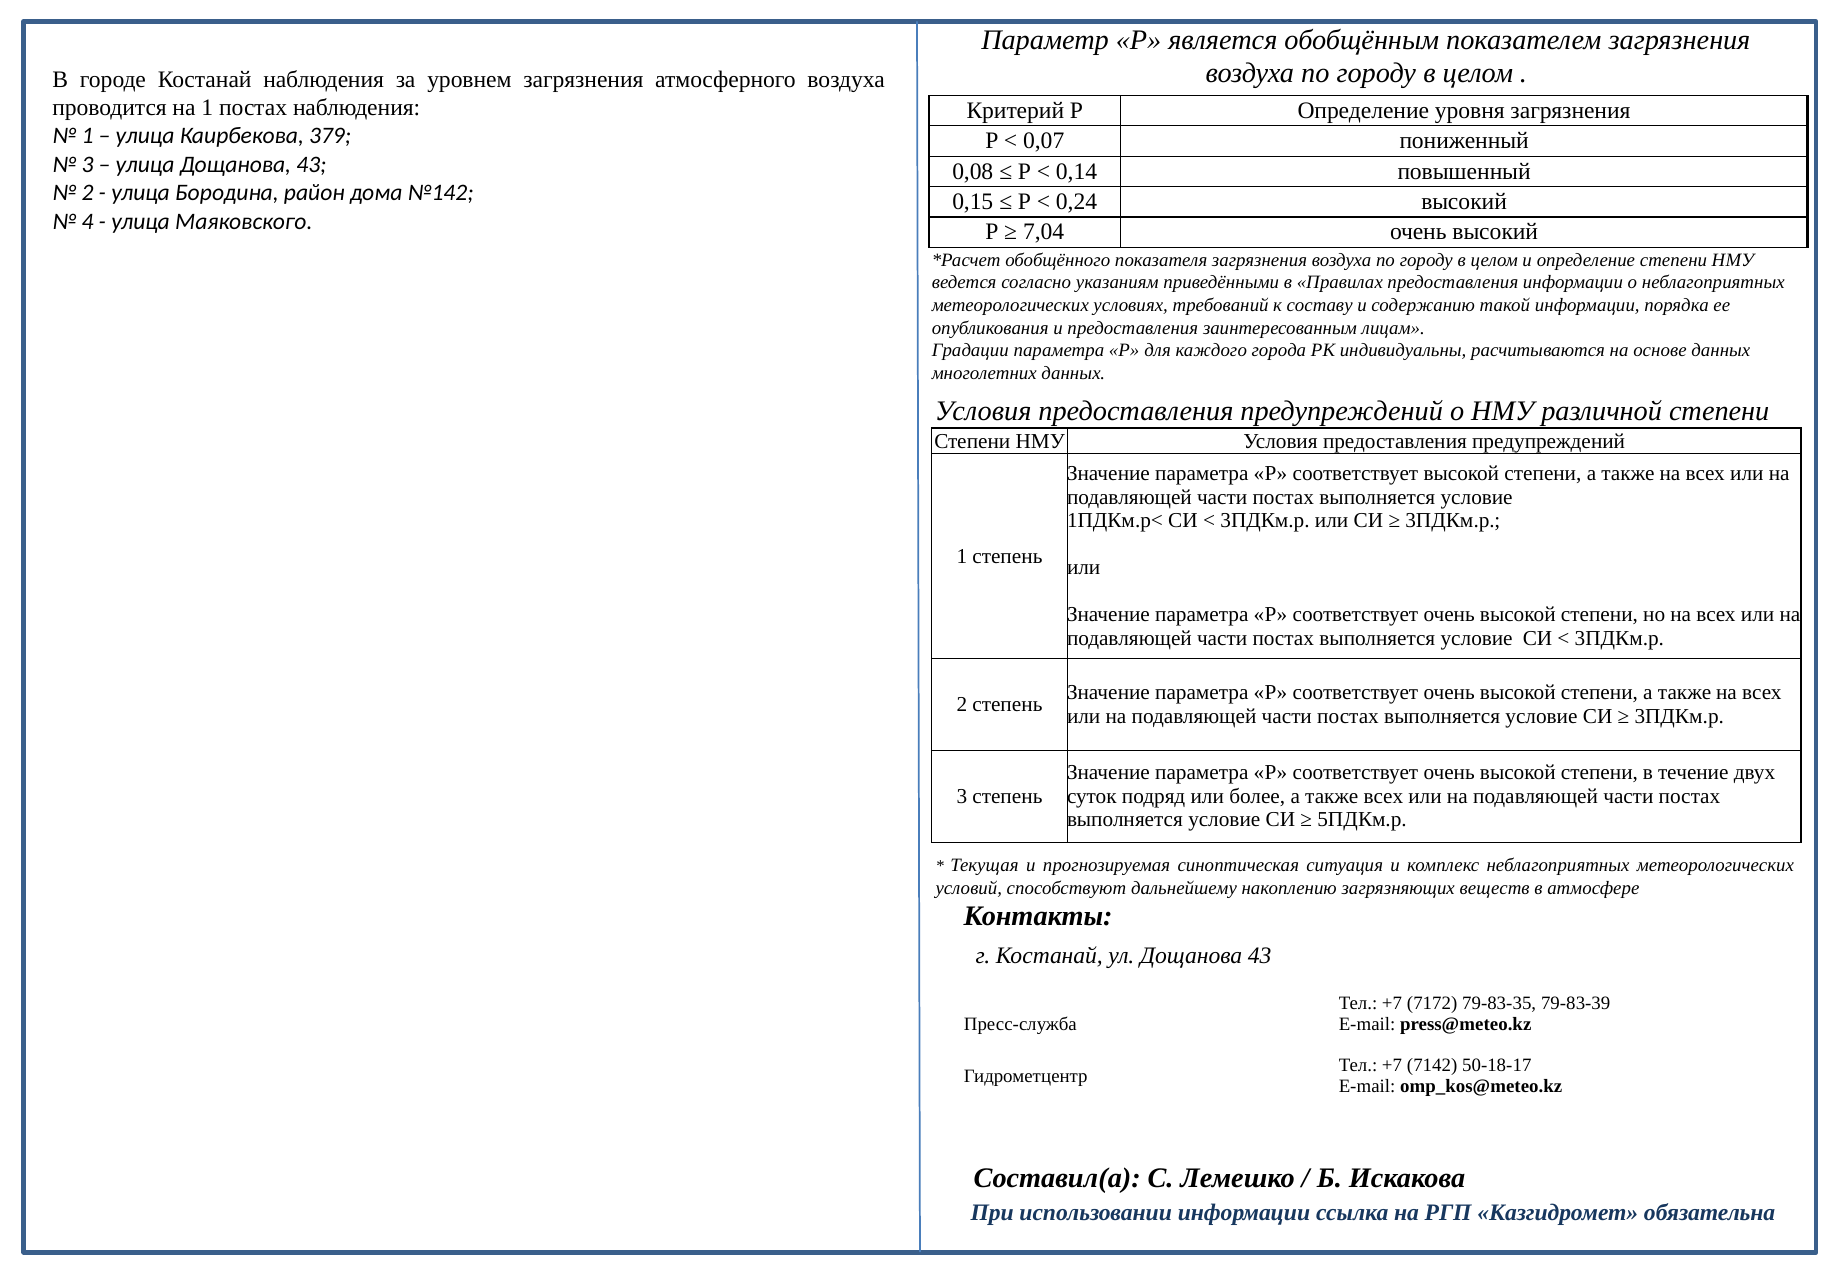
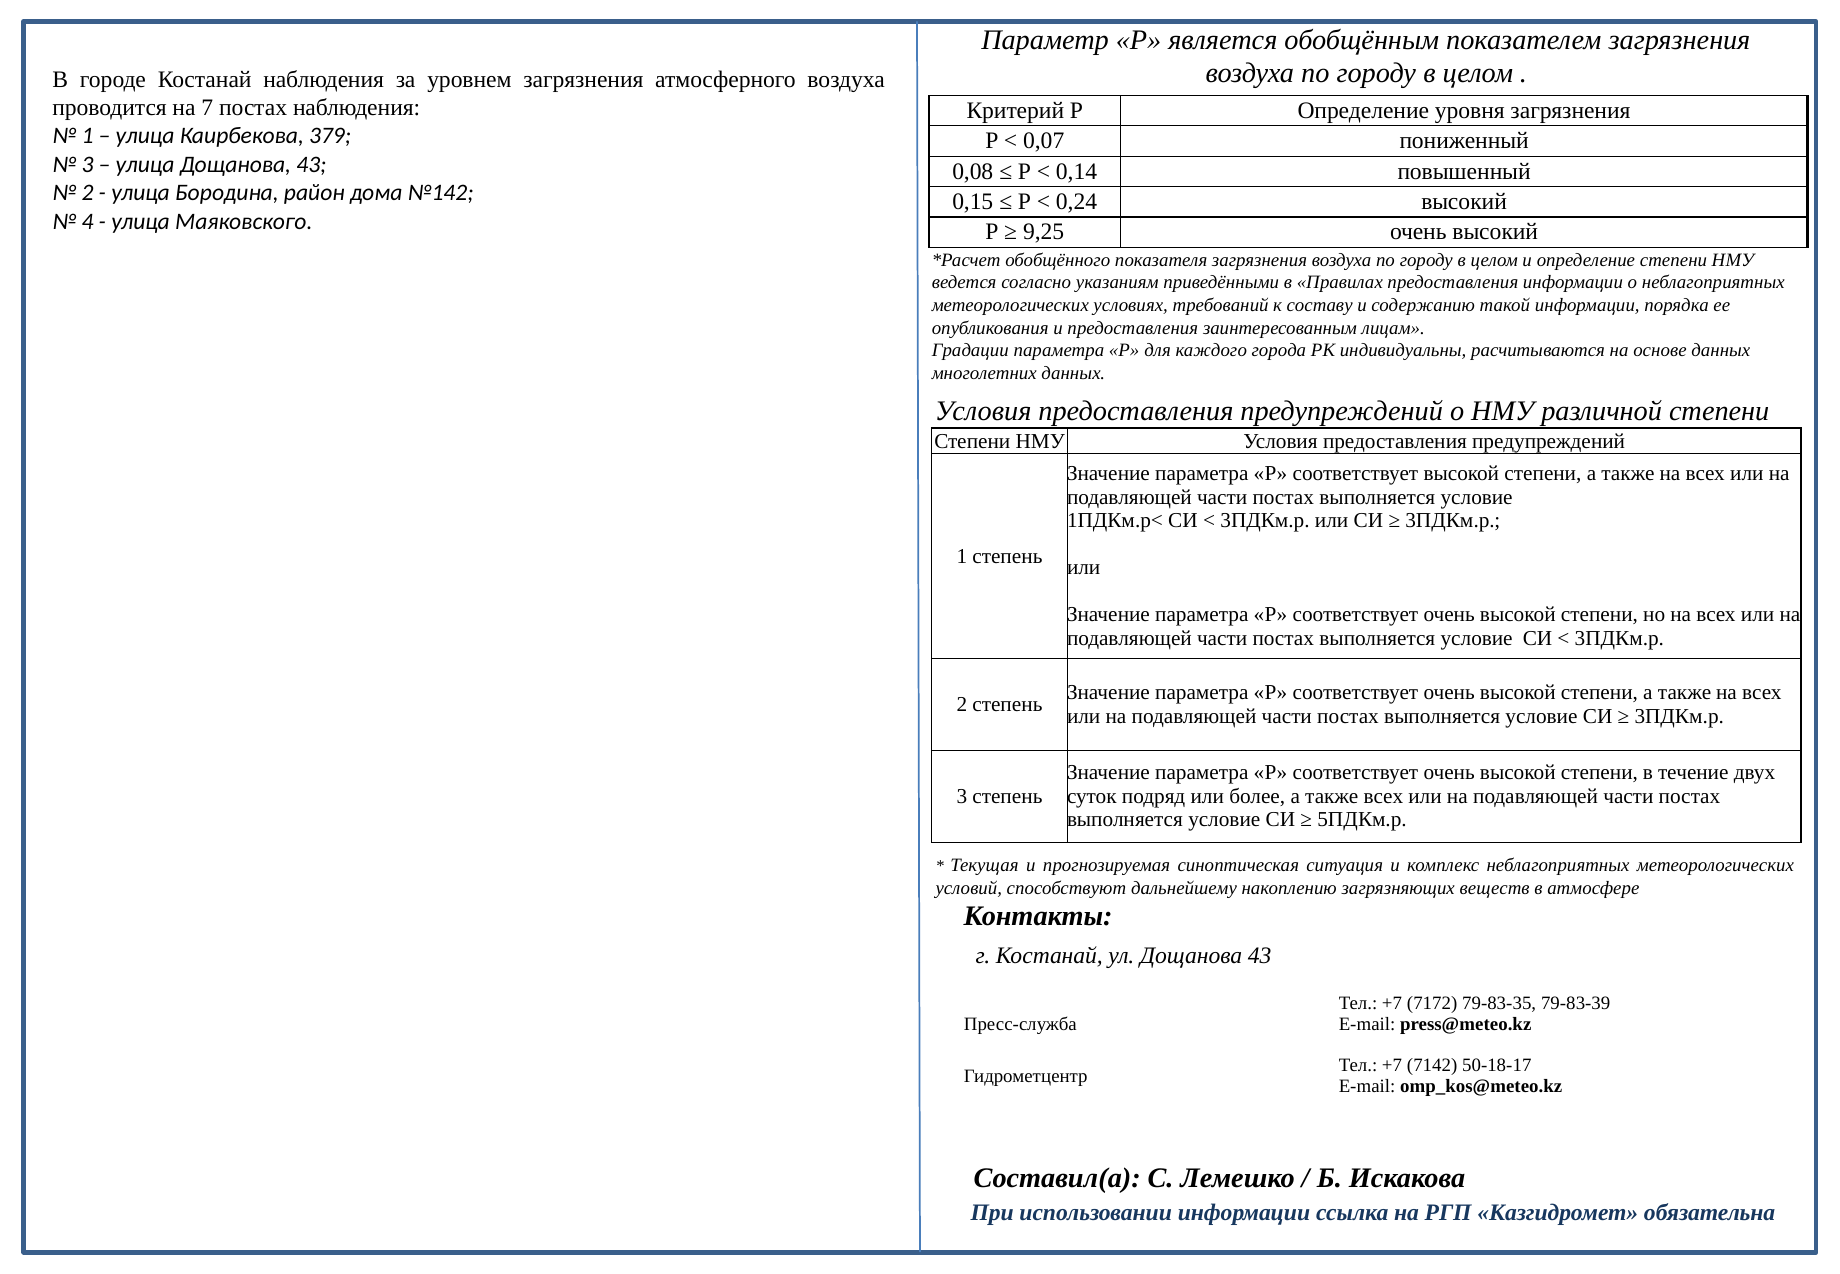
на 1: 1 -> 7
7,04: 7,04 -> 9,25
